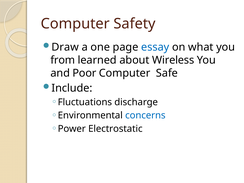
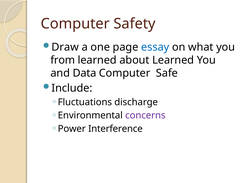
about Wireless: Wireless -> Learned
Poor: Poor -> Data
concerns colour: blue -> purple
Electrostatic: Electrostatic -> Interference
